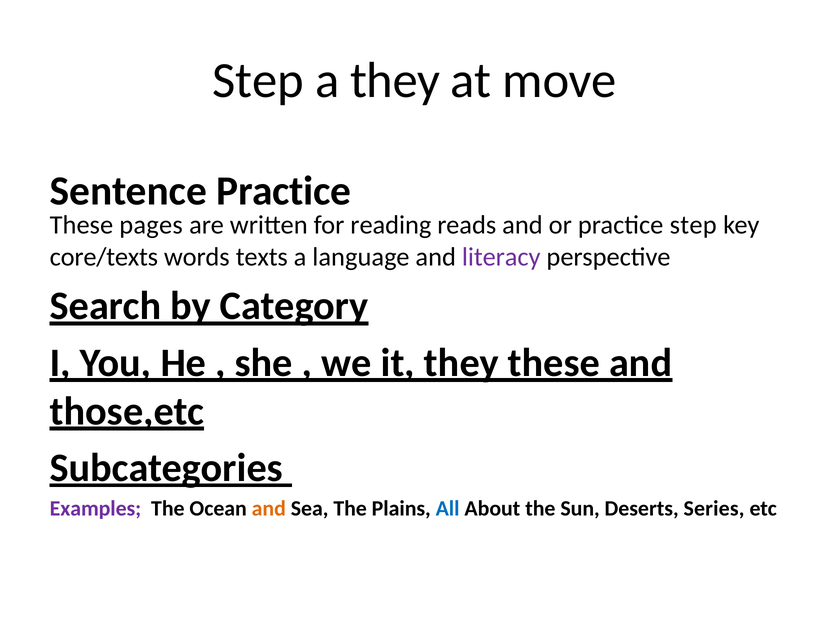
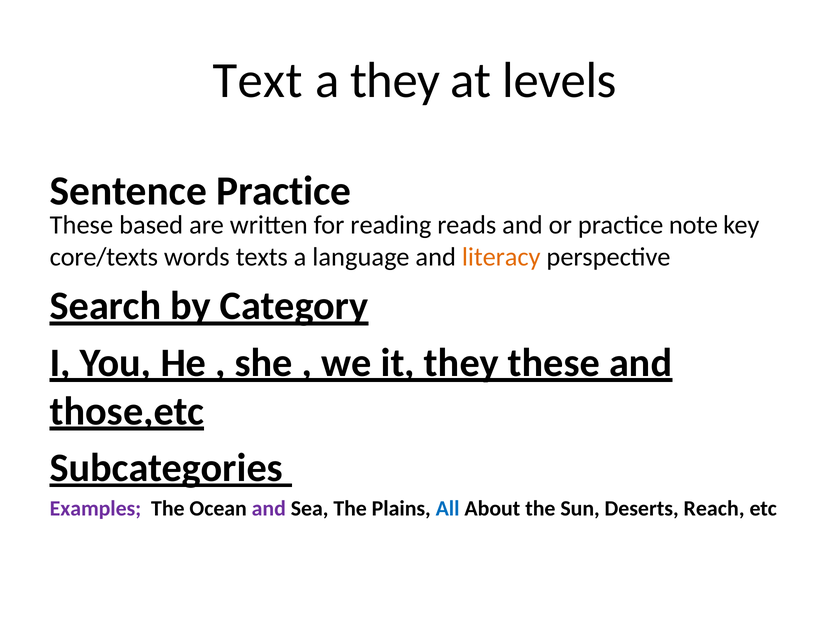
Step at (258, 80): Step -> Text
move: move -> levels
pages: pages -> based
practice step: step -> note
literacy colour: purple -> orange
and at (269, 508) colour: orange -> purple
Series: Series -> Reach
